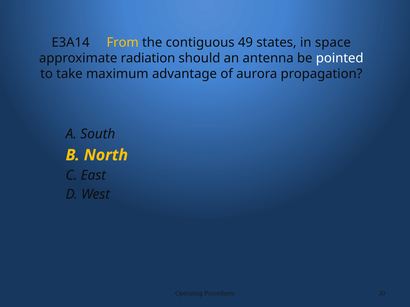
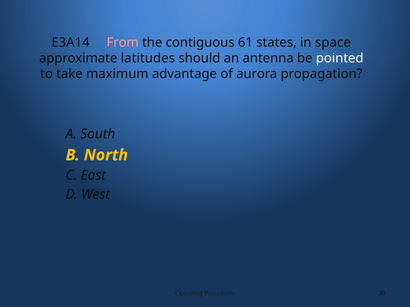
From colour: yellow -> pink
49: 49 -> 61
radiation: radiation -> latitudes
